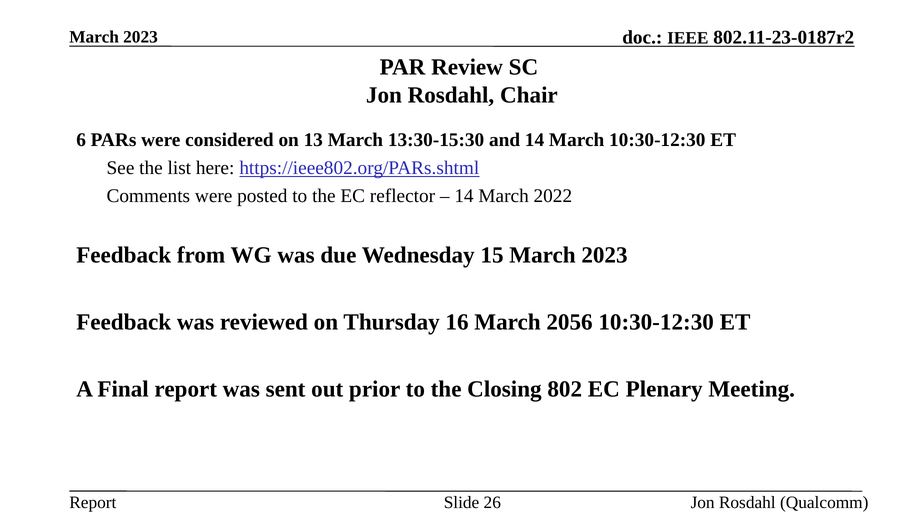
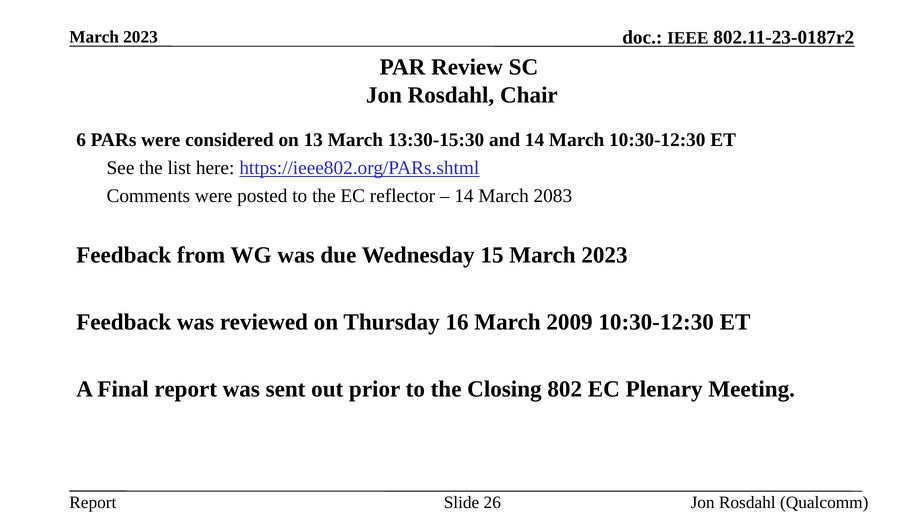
2022: 2022 -> 2083
2056: 2056 -> 2009
